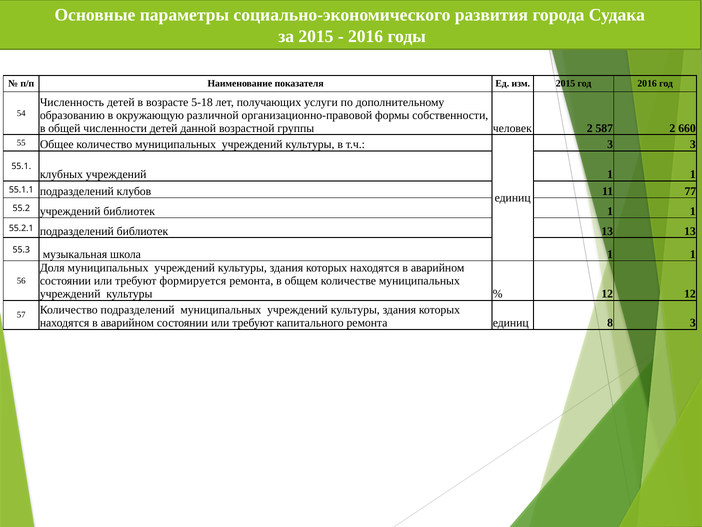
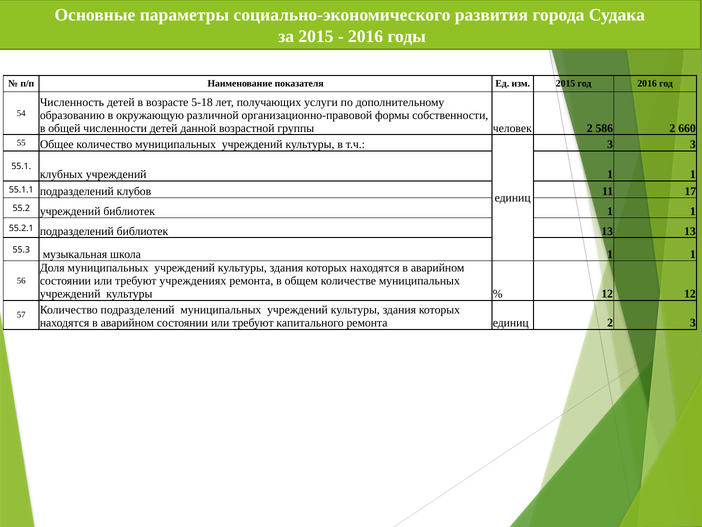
587: 587 -> 586
77: 77 -> 17
формируется: формируется -> учреждениях
единиц 8: 8 -> 2
